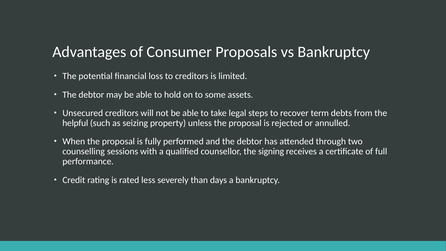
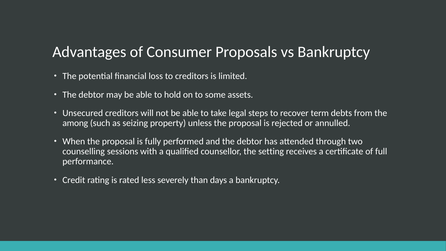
helpful: helpful -> among
signing: signing -> setting
